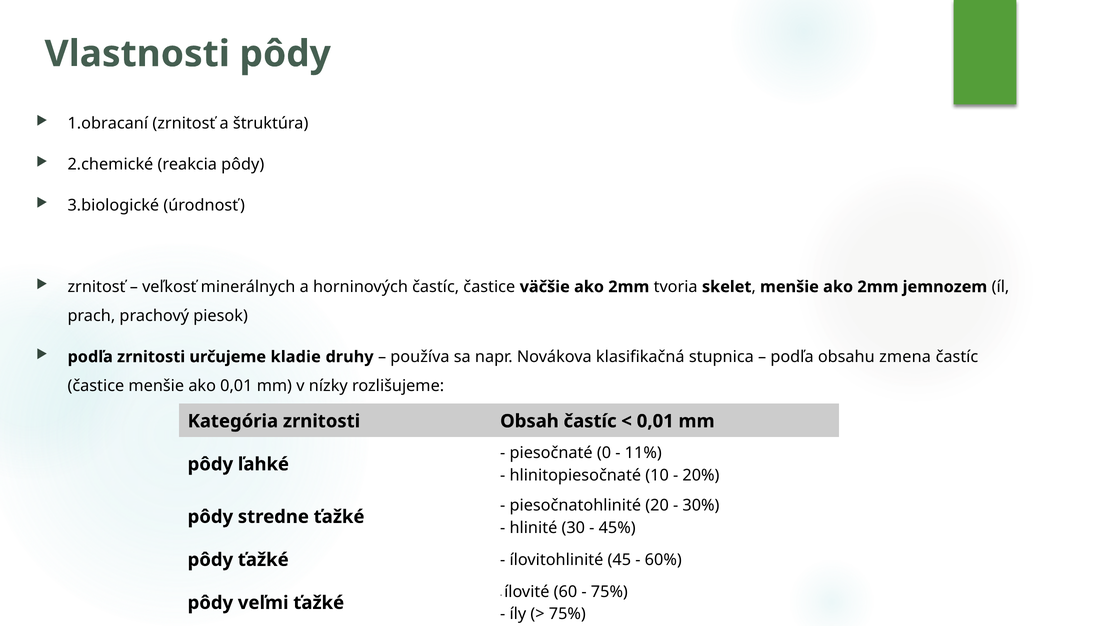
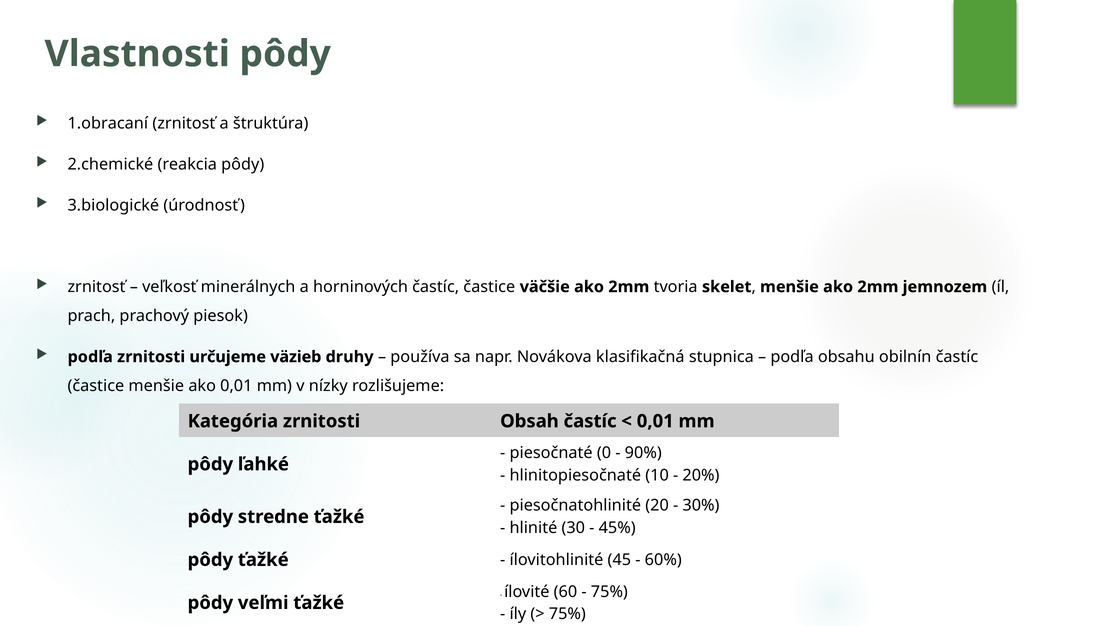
kladie: kladie -> väzieb
zmena: zmena -> obilnín
11%: 11% -> 90%
